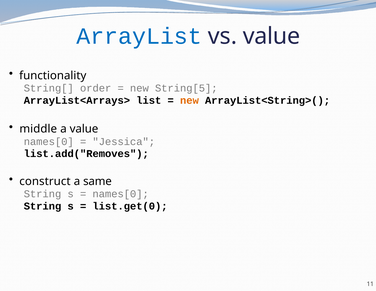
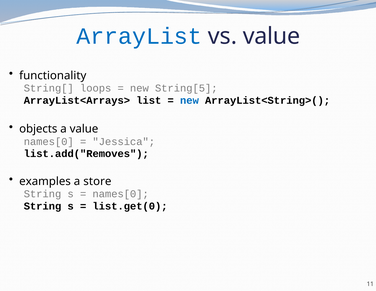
order: order -> loops
new at (189, 100) colour: orange -> blue
middle: middle -> objects
construct: construct -> examples
same: same -> store
